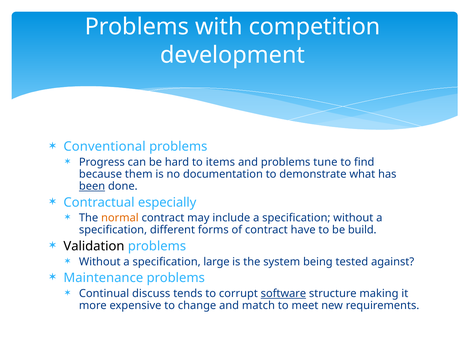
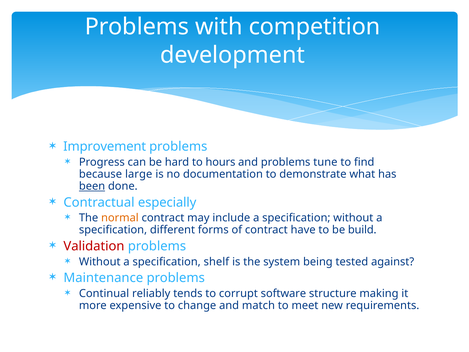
Conventional: Conventional -> Improvement
items: items -> hours
them: them -> large
Validation colour: black -> red
large: large -> shelf
discuss: discuss -> reliably
software underline: present -> none
